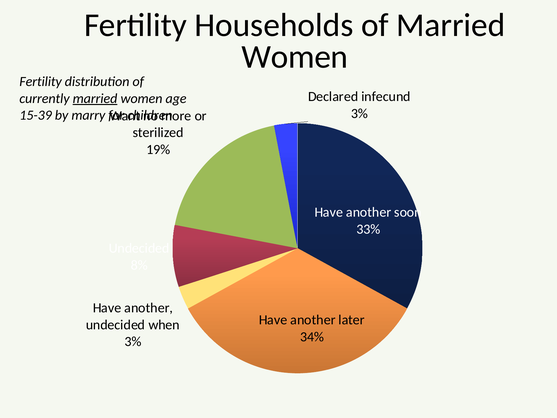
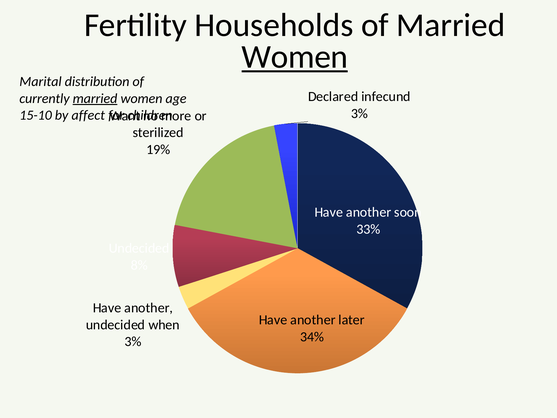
Women at (295, 57) underline: none -> present
Fertility at (41, 82): Fertility -> Marital
15-39: 15-39 -> 15-10
marry: marry -> affect
